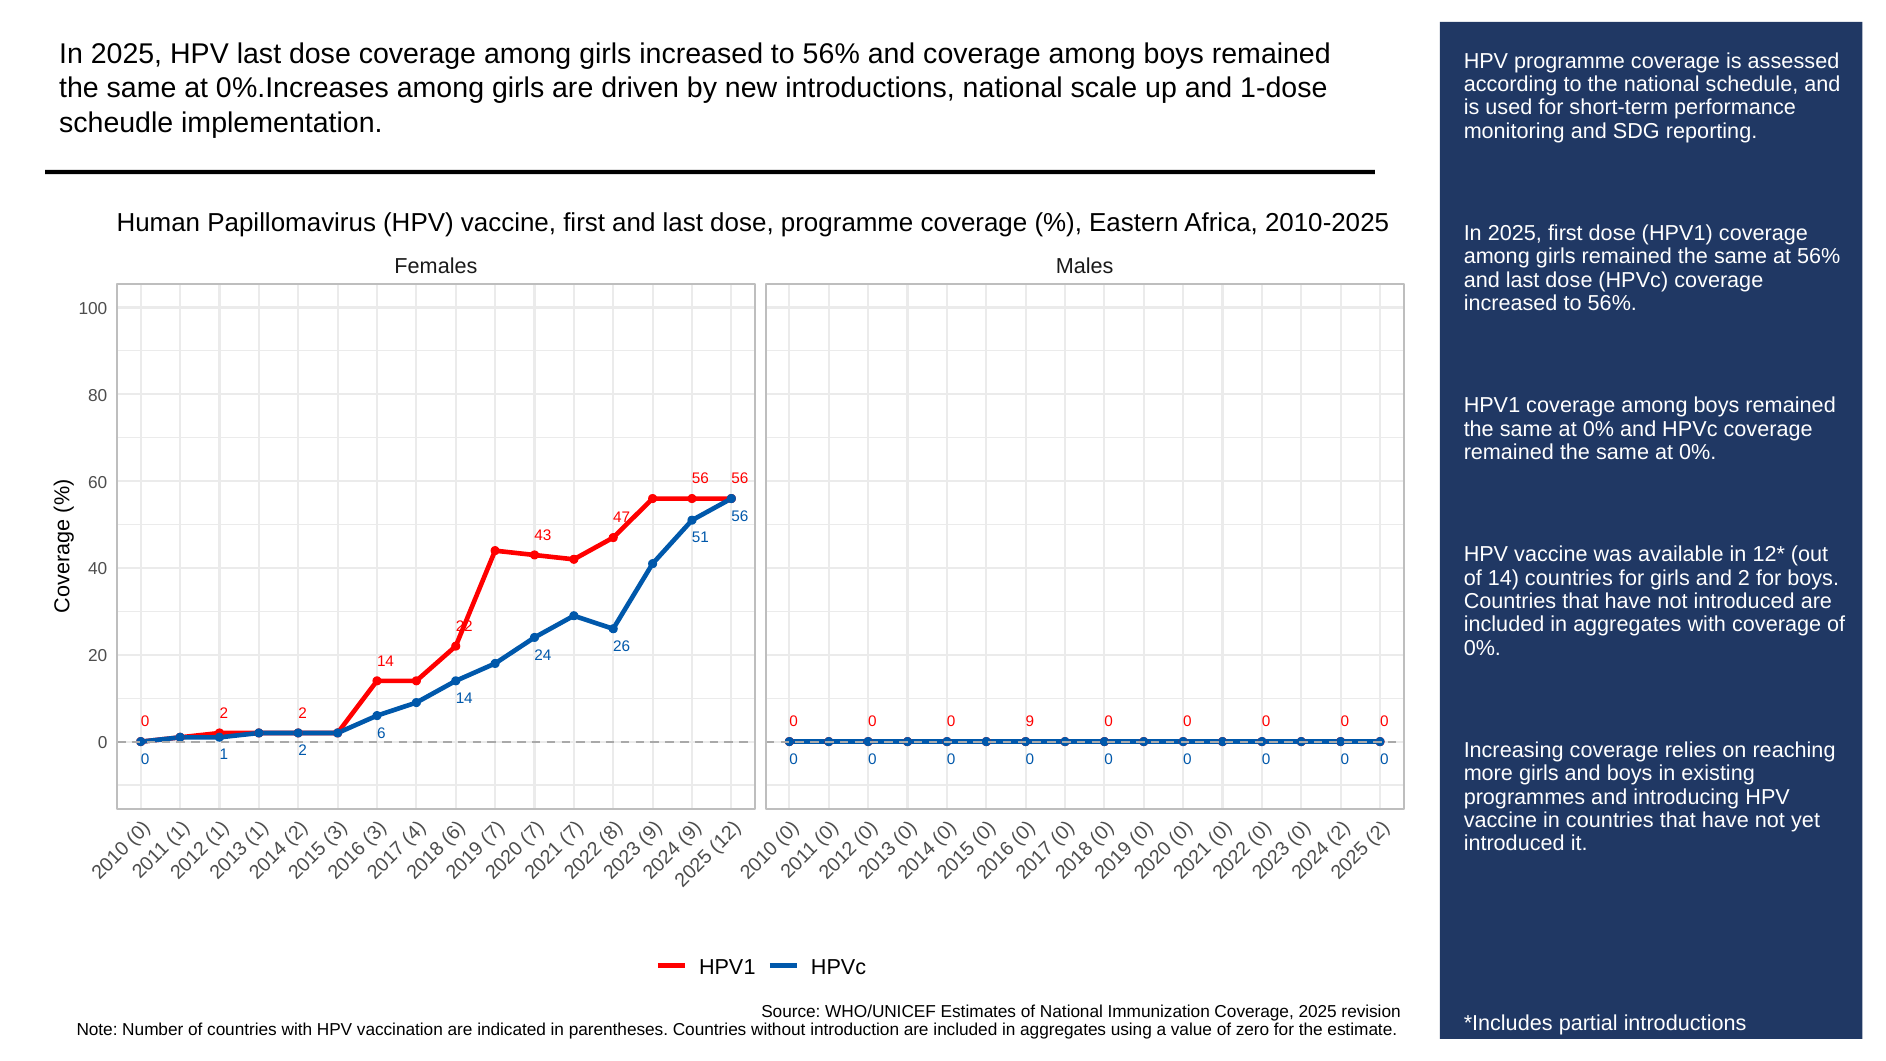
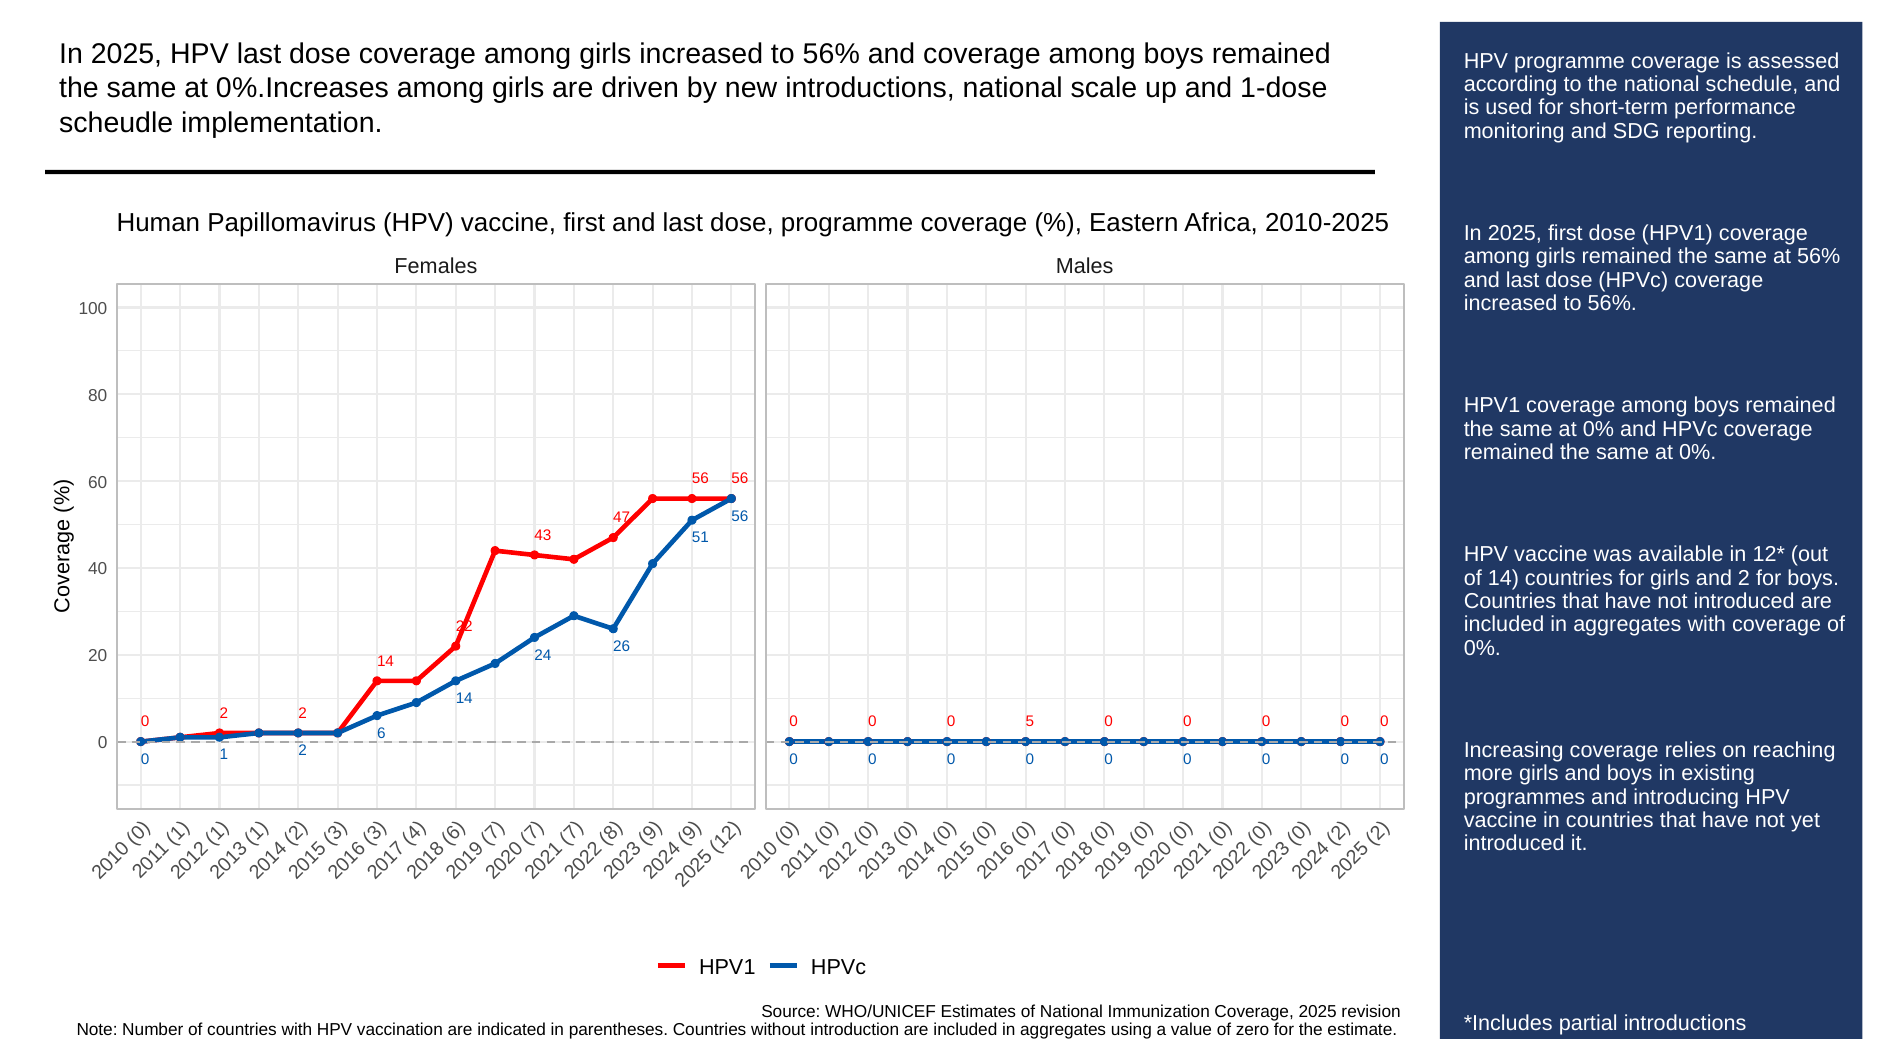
0 9: 9 -> 5
